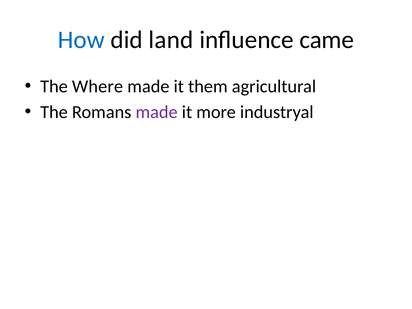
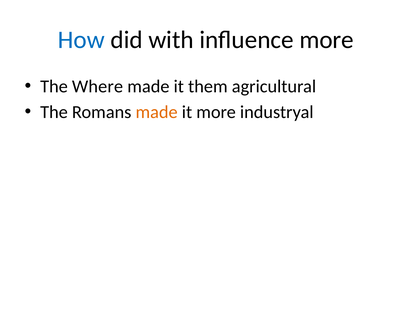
land: land -> with
influence came: came -> more
made at (157, 112) colour: purple -> orange
